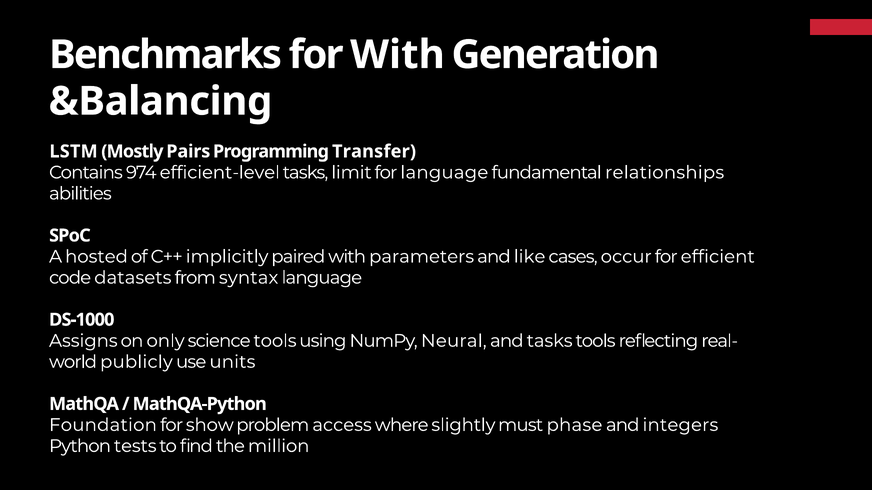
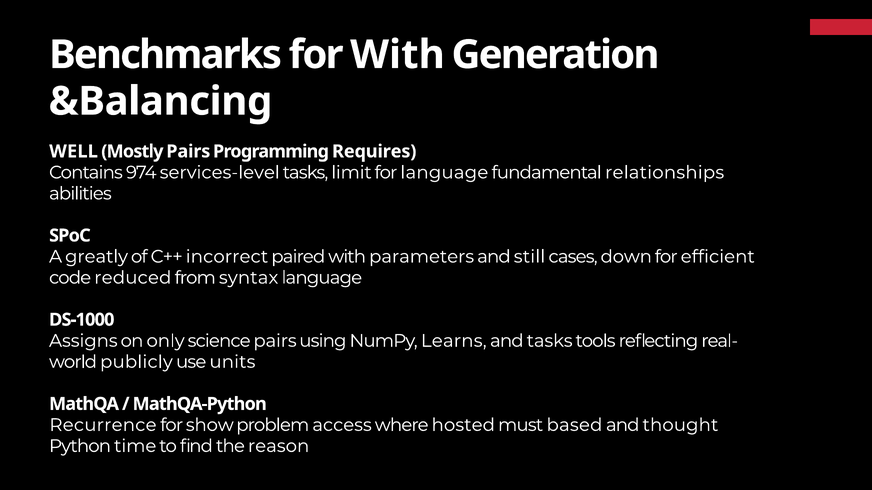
LSTM: LSTM -> WELL
Transfer: Transfer -> Requires
efficient-level: efficient-level -> services-level
hosted: hosted -> greatly
implicitly: implicitly -> incorrect
like: like -> still
occur: occur -> down
datasets: datasets -> reduced
science tools: tools -> pairs
Neural: Neural -> Learns
Foundation: Foundation -> Recurrence
slightly: slightly -> hosted
phase: phase -> based
integers: integers -> thought
tests: tests -> time
million: million -> reason
